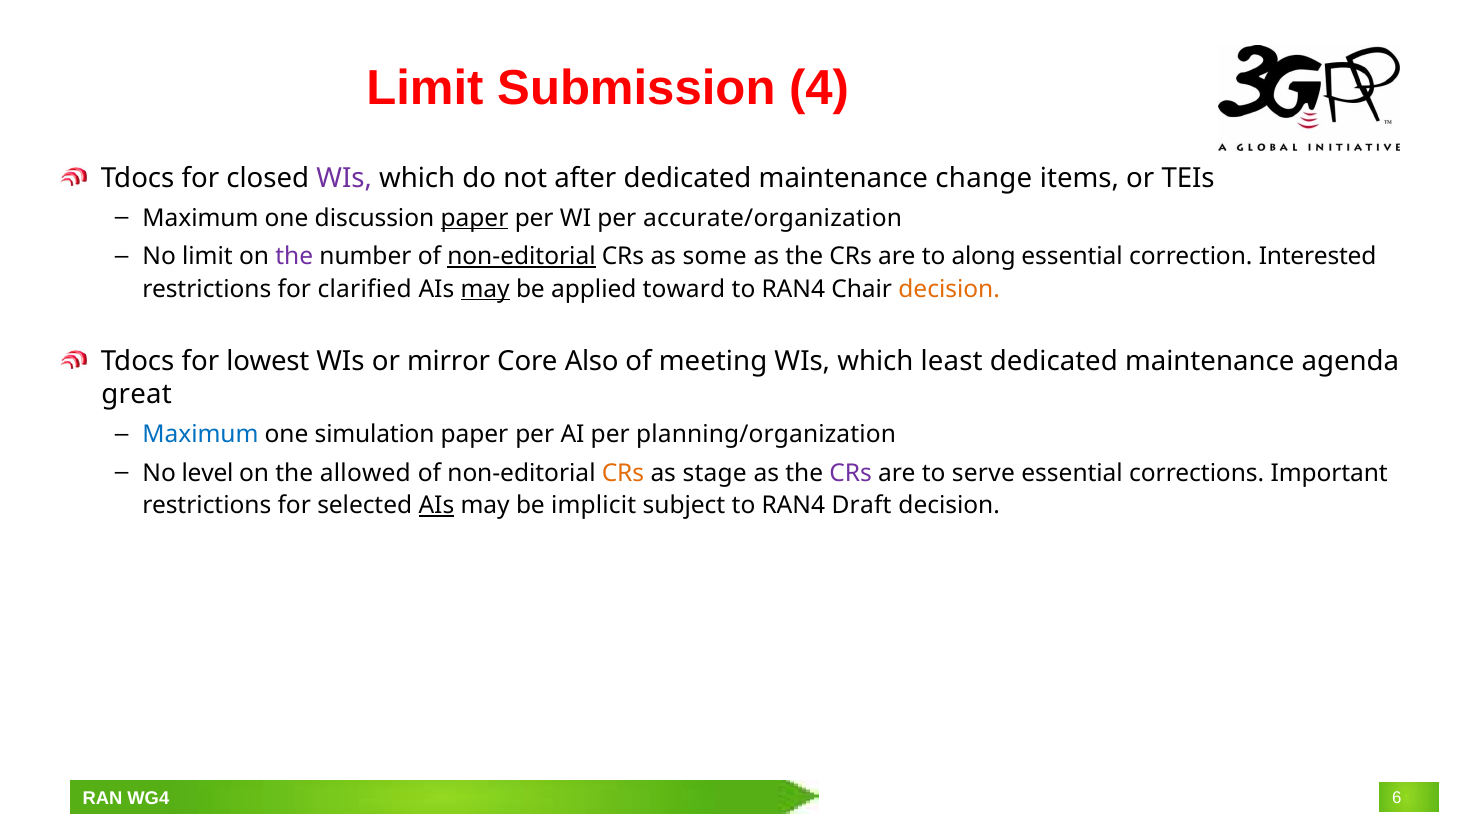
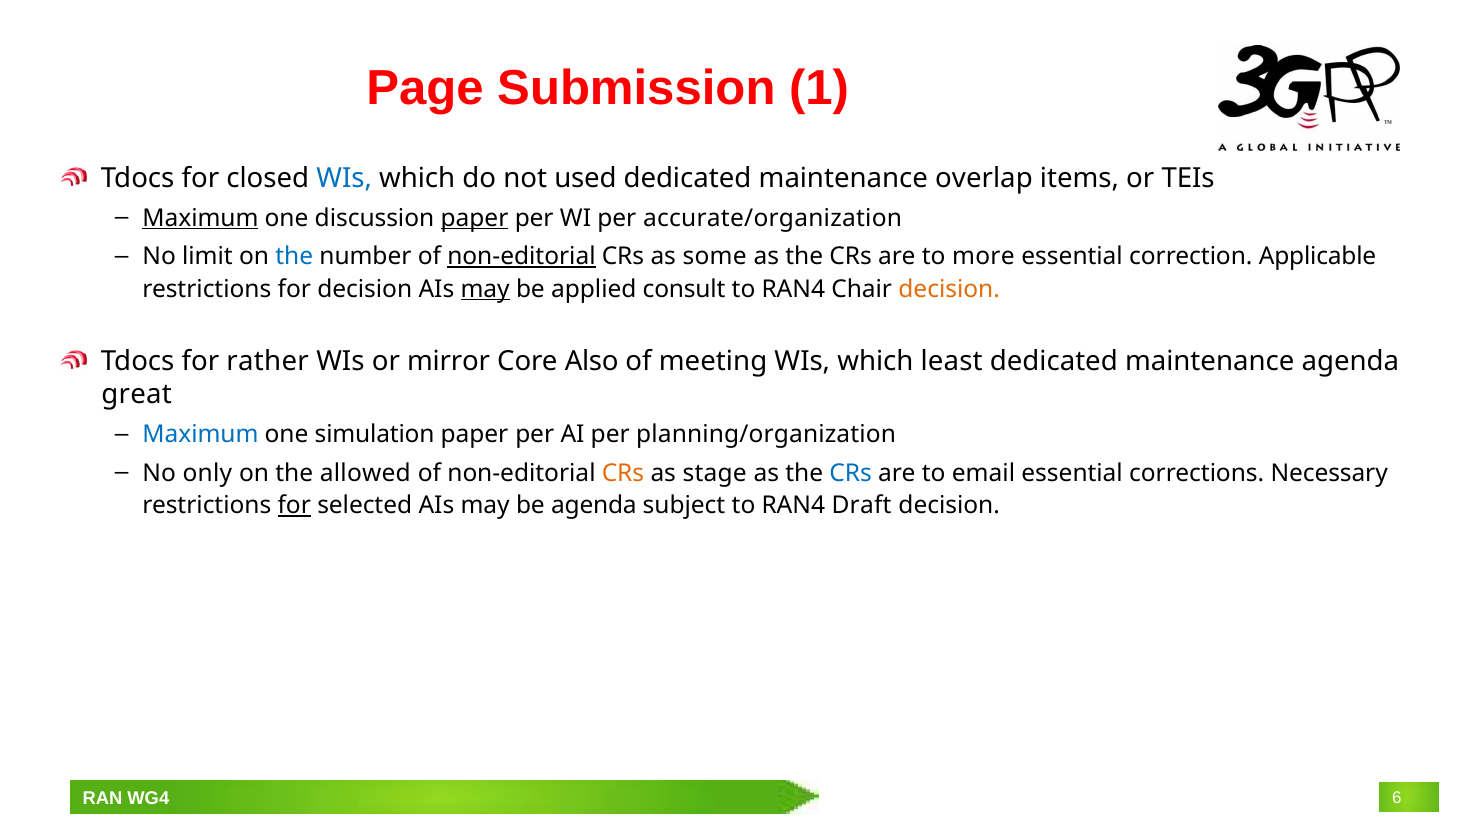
Limit at (425, 88): Limit -> Page
4: 4 -> 1
WIs at (344, 178) colour: purple -> blue
after: after -> used
change: change -> overlap
Maximum at (200, 218) underline: none -> present
the at (294, 256) colour: purple -> blue
along: along -> more
Interested: Interested -> Applicable
for clarified: clarified -> decision
toward: toward -> consult
lowest: lowest -> rather
level: level -> only
CRs at (851, 473) colour: purple -> blue
serve: serve -> email
Important: Important -> Necessary
for at (294, 505) underline: none -> present
AIs at (436, 505) underline: present -> none
be implicit: implicit -> agenda
